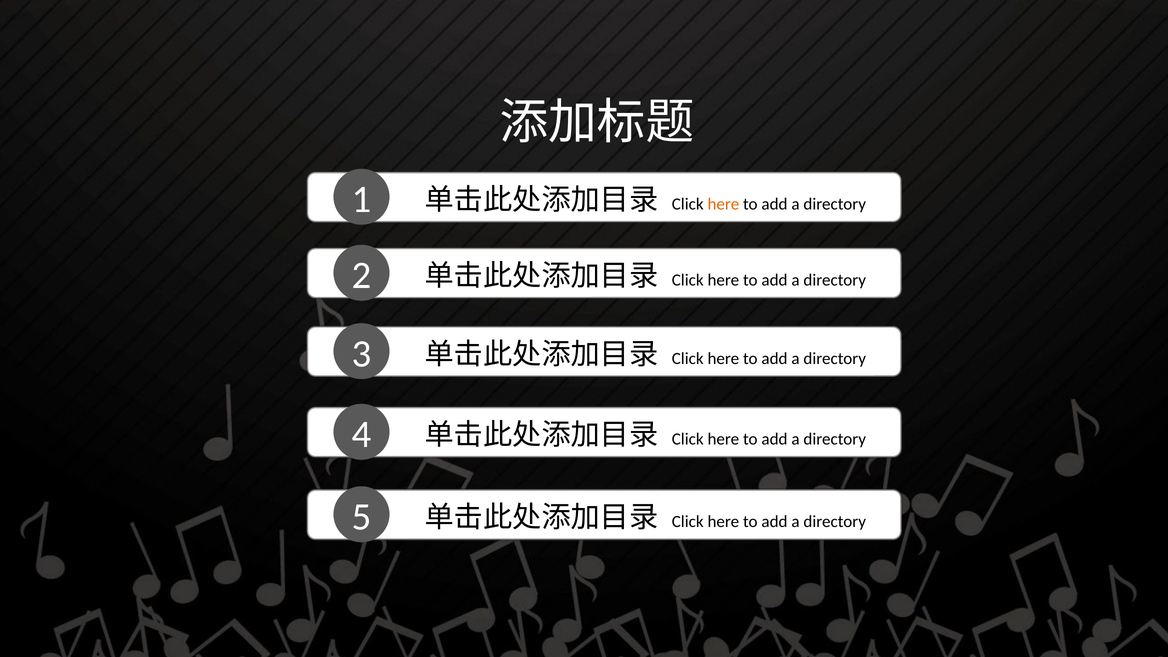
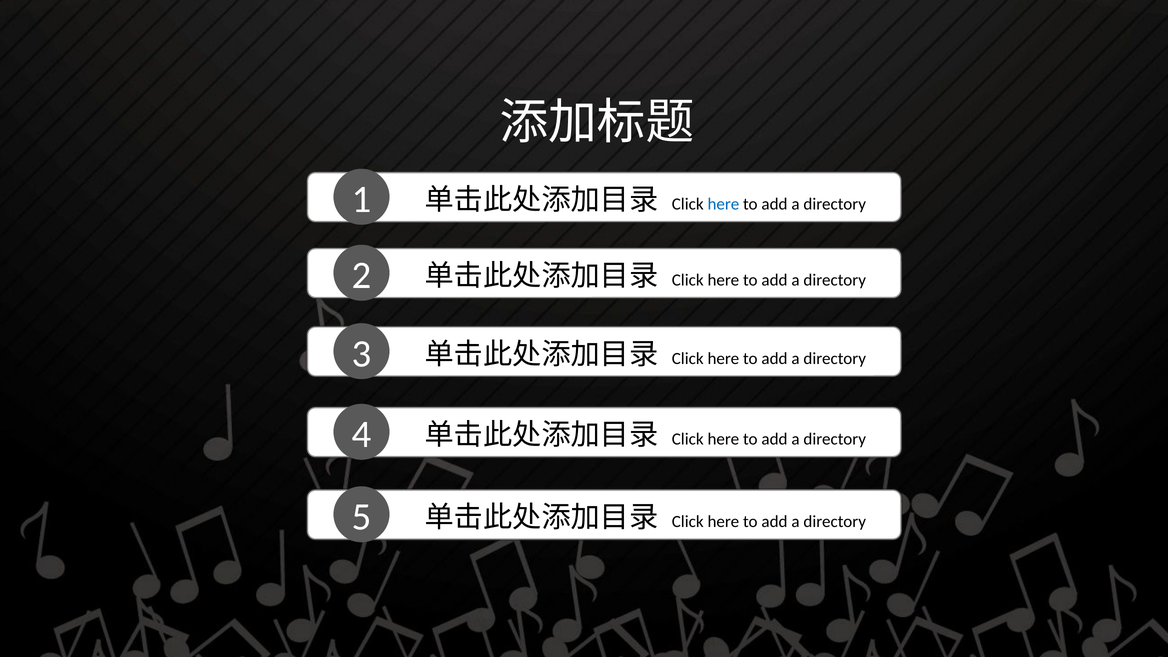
here at (723, 204) colour: orange -> blue
